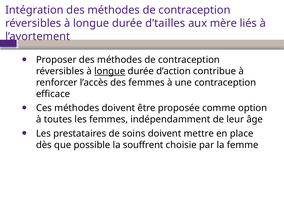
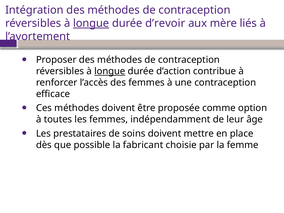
longue at (91, 23) underline: none -> present
d’tailles: d’tailles -> d’revoir
souffrent: souffrent -> fabricant
